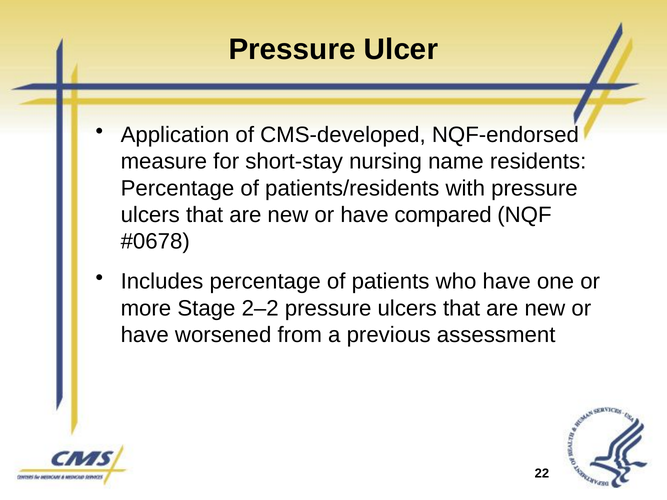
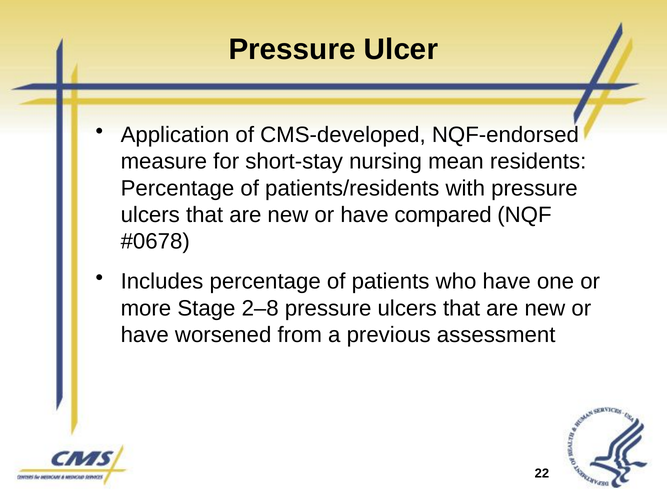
name: name -> mean
2–2: 2–2 -> 2–8
